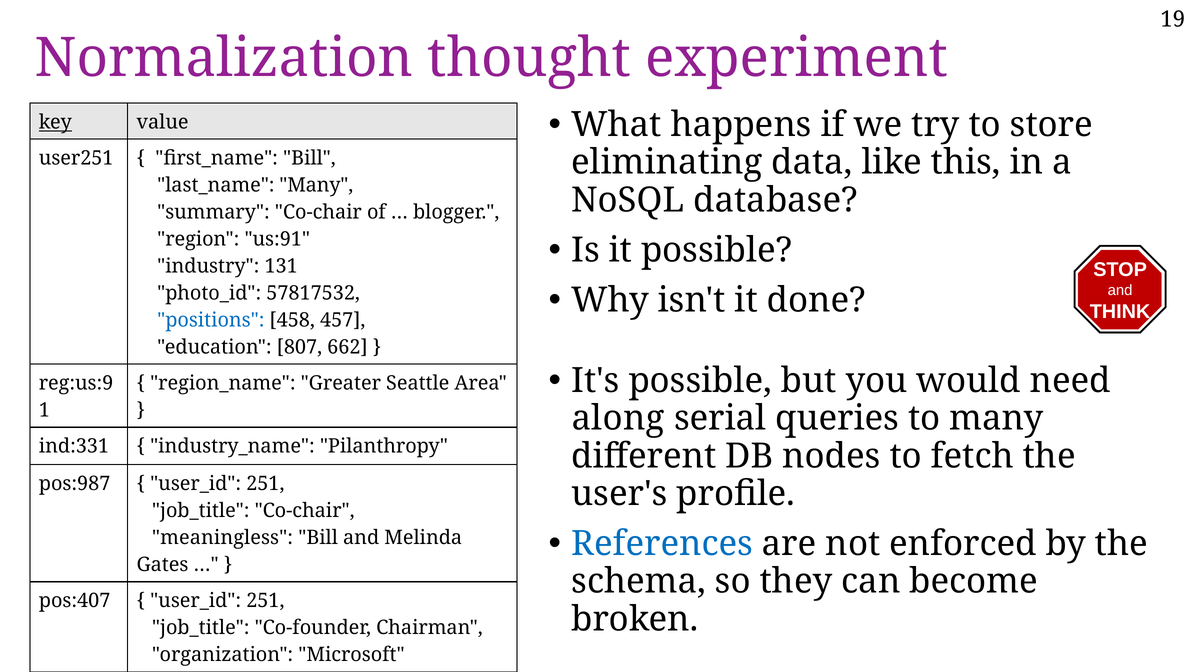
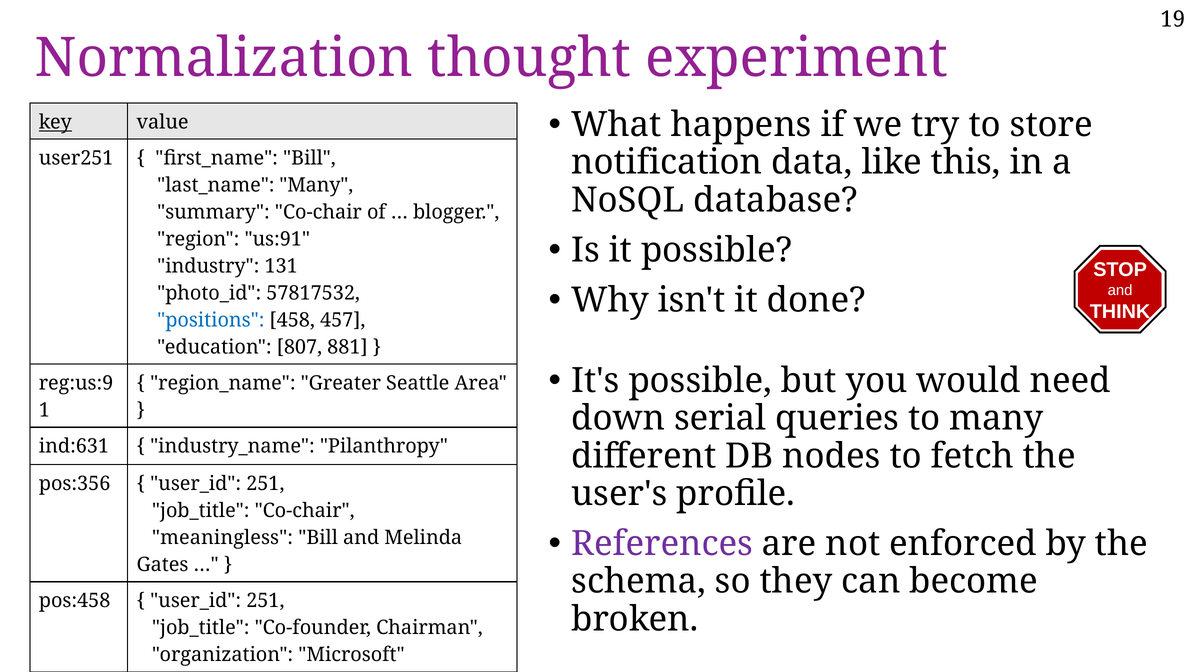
eliminating: eliminating -> notification
662: 662 -> 881
along: along -> down
ind:331: ind:331 -> ind:631
pos:987: pos:987 -> pos:356
References colour: blue -> purple
pos:407: pos:407 -> pos:458
